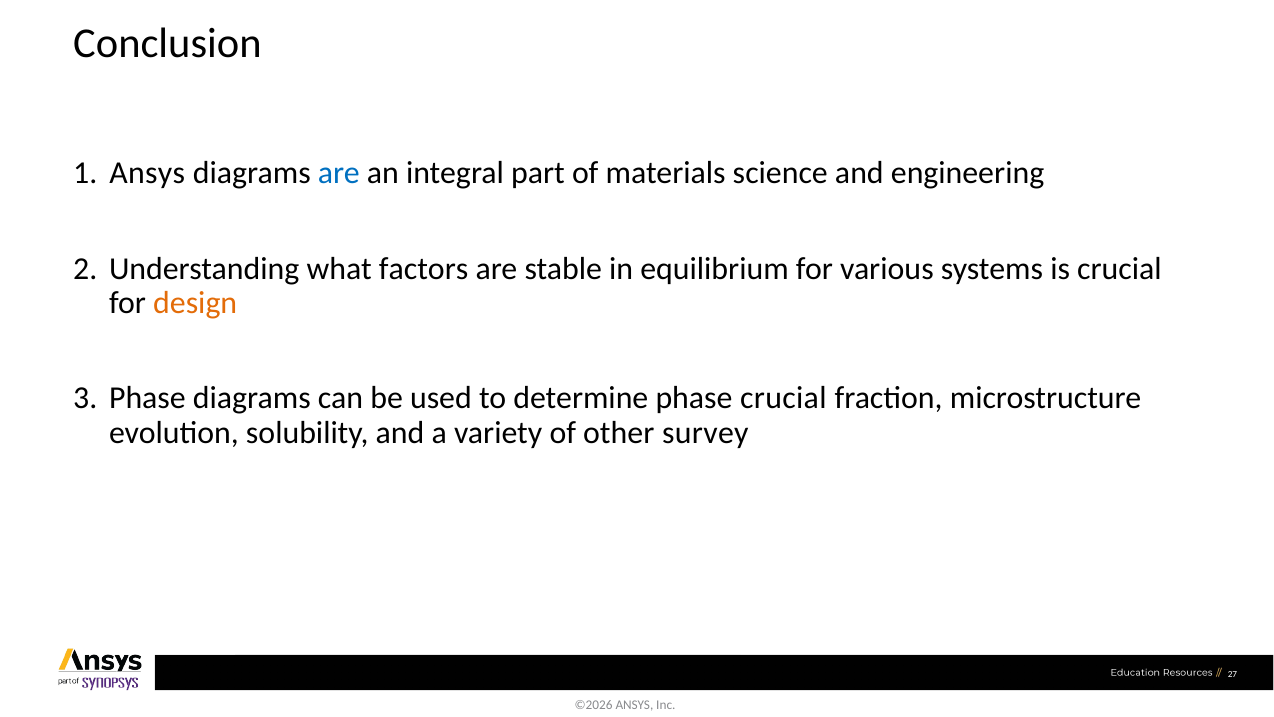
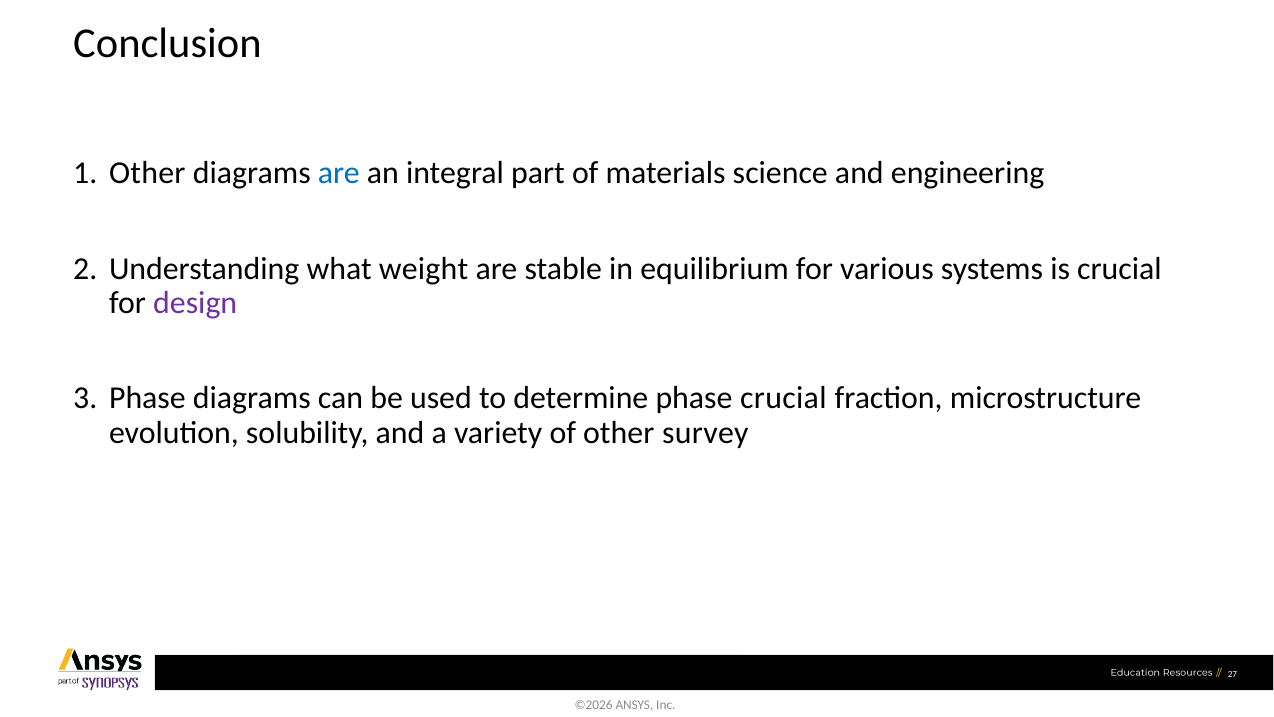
Ansys at (147, 173): Ansys -> Other
factors: factors -> weight
design colour: orange -> purple
